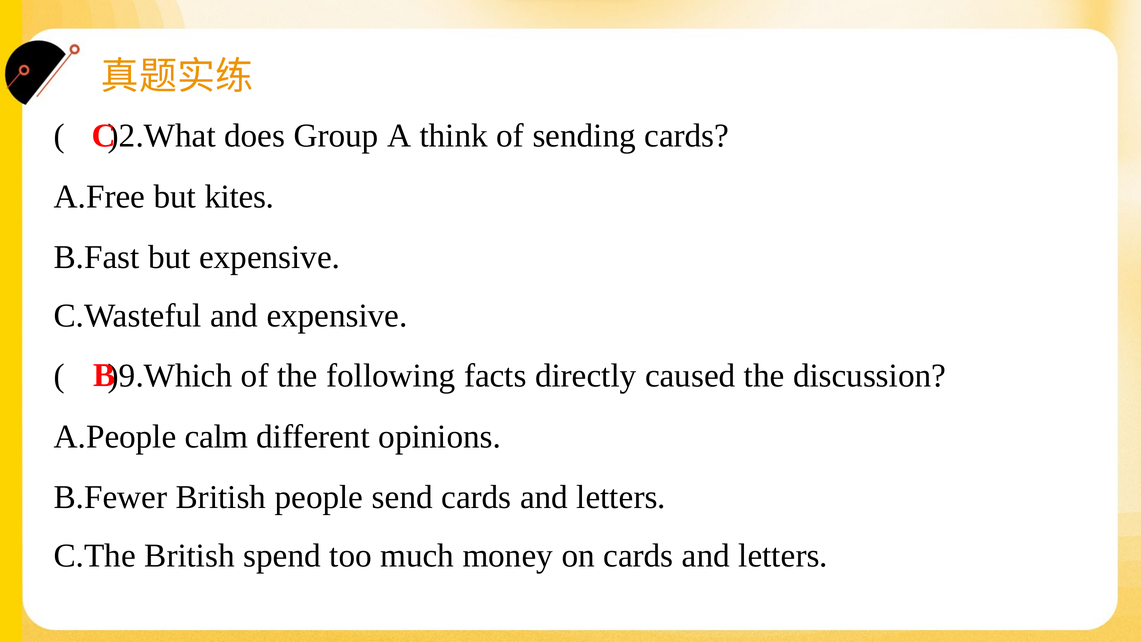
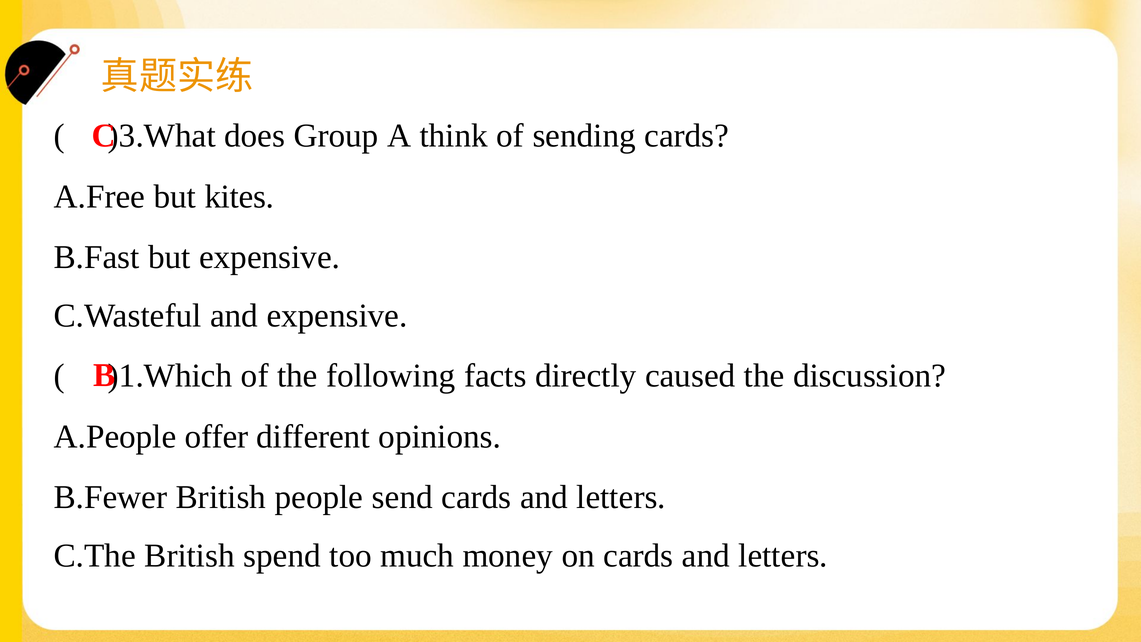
)2.What: )2.What -> )3.What
)9.Which: )9.Which -> )1.Which
calm: calm -> offer
